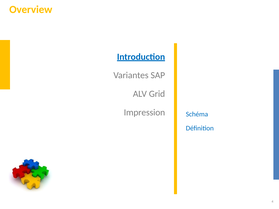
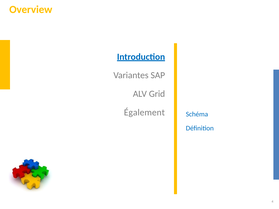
Impression: Impression -> Également
